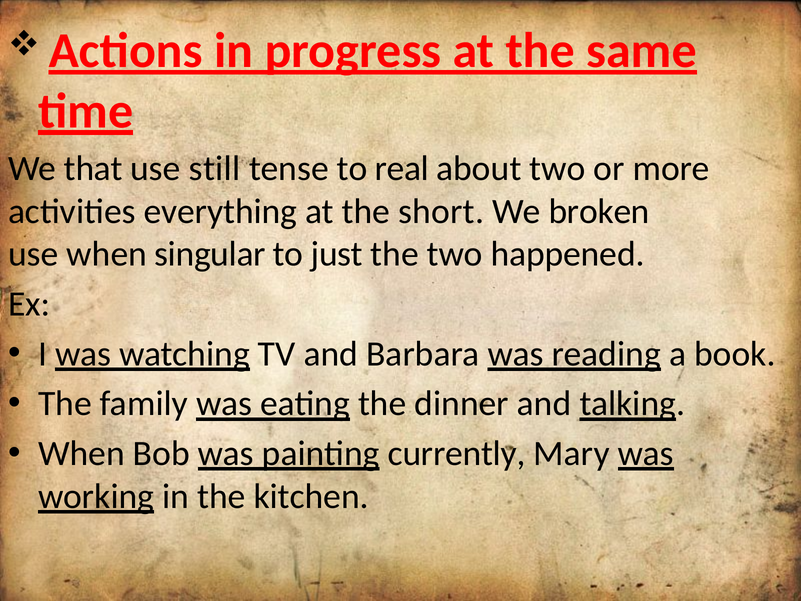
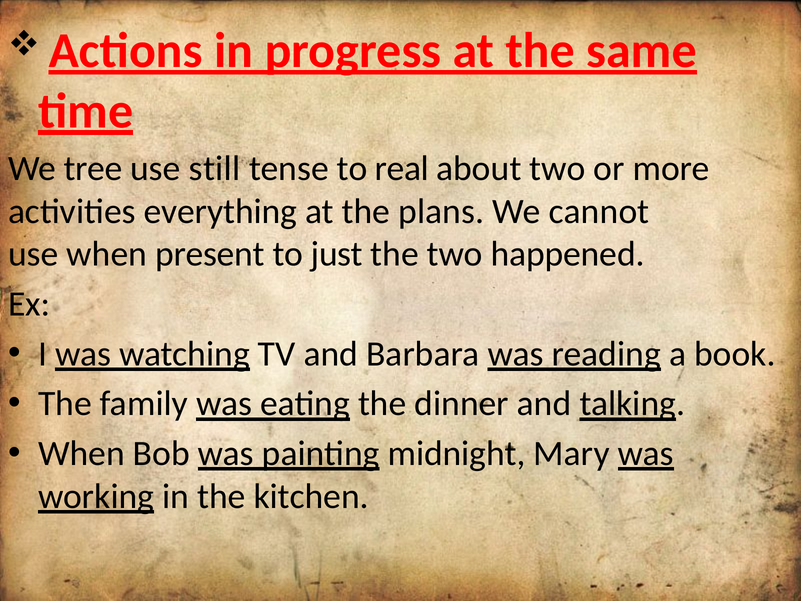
that: that -> tree
short: short -> plans
broken: broken -> cannot
singular: singular -> present
currently: currently -> midnight
